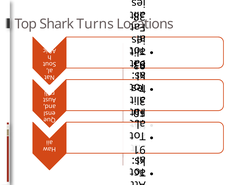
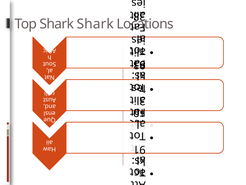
Shark Turns: Turns -> Shark
